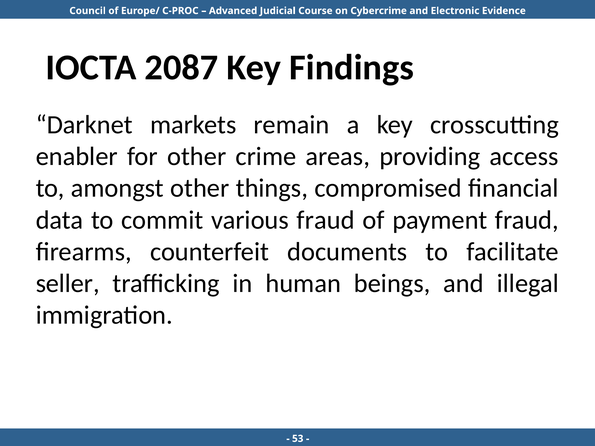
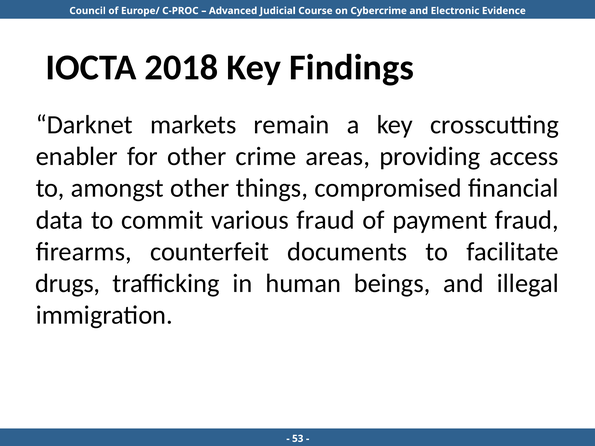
2087: 2087 -> 2018
seller: seller -> drugs
